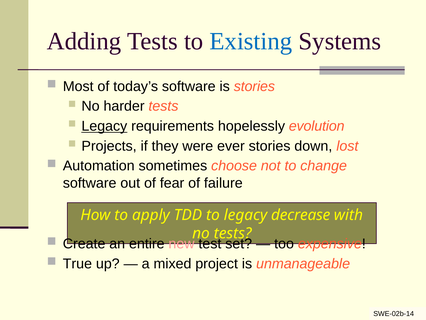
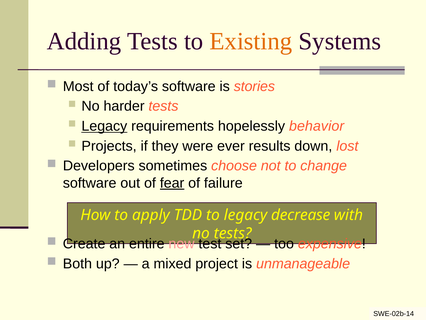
Existing colour: blue -> orange
evolution: evolution -> behavior
ever stories: stories -> results
Automation: Automation -> Developers
fear underline: none -> present
True: True -> Both
